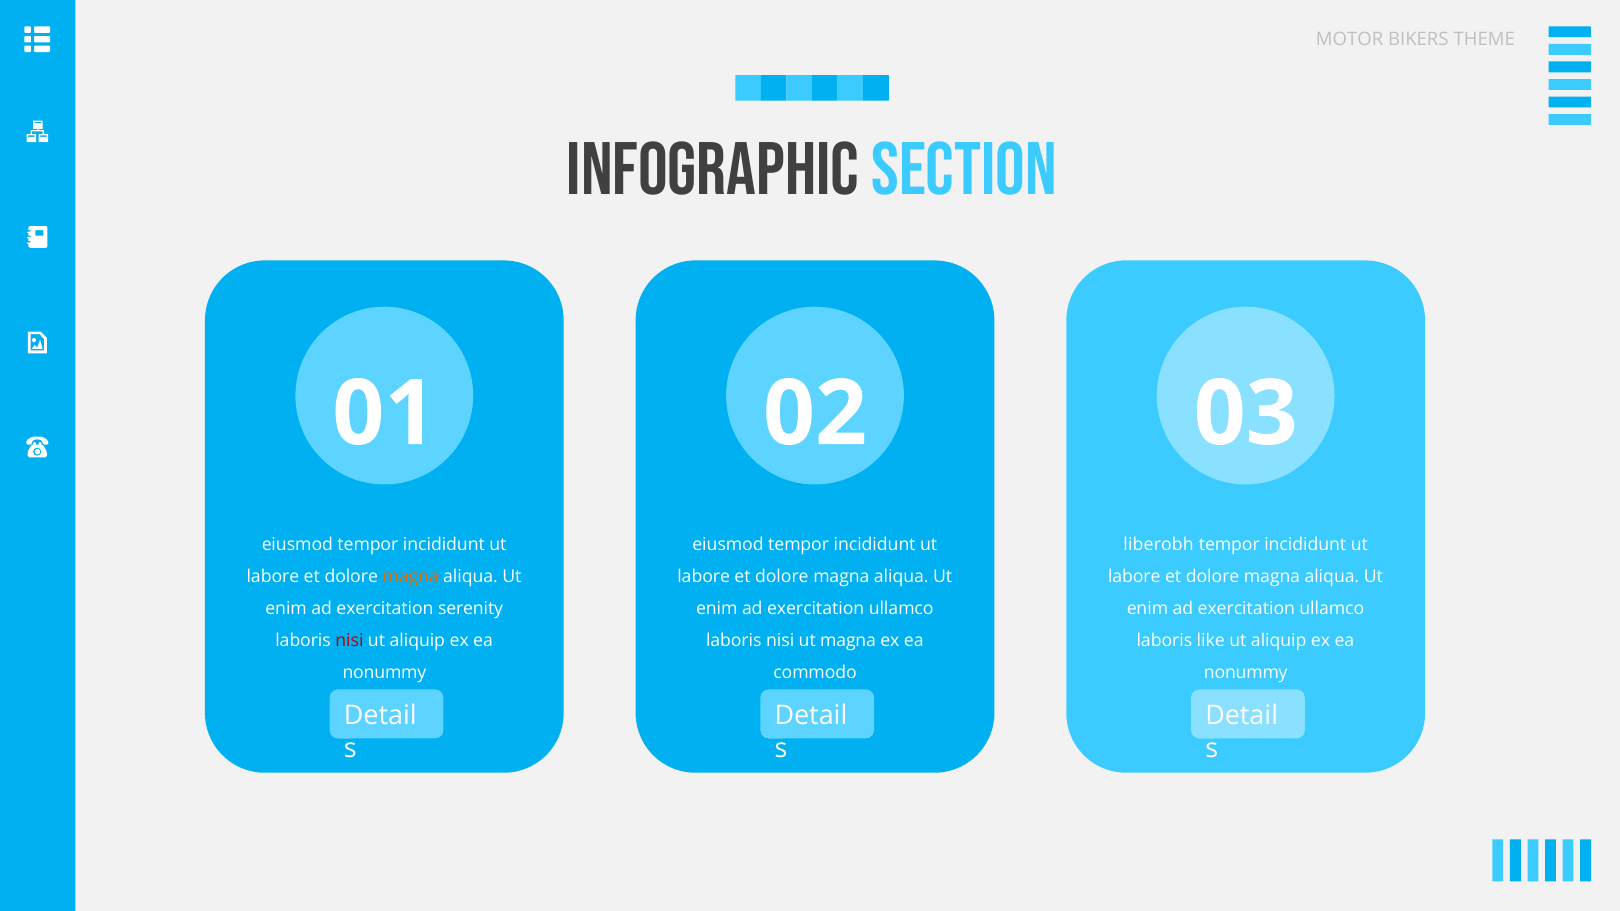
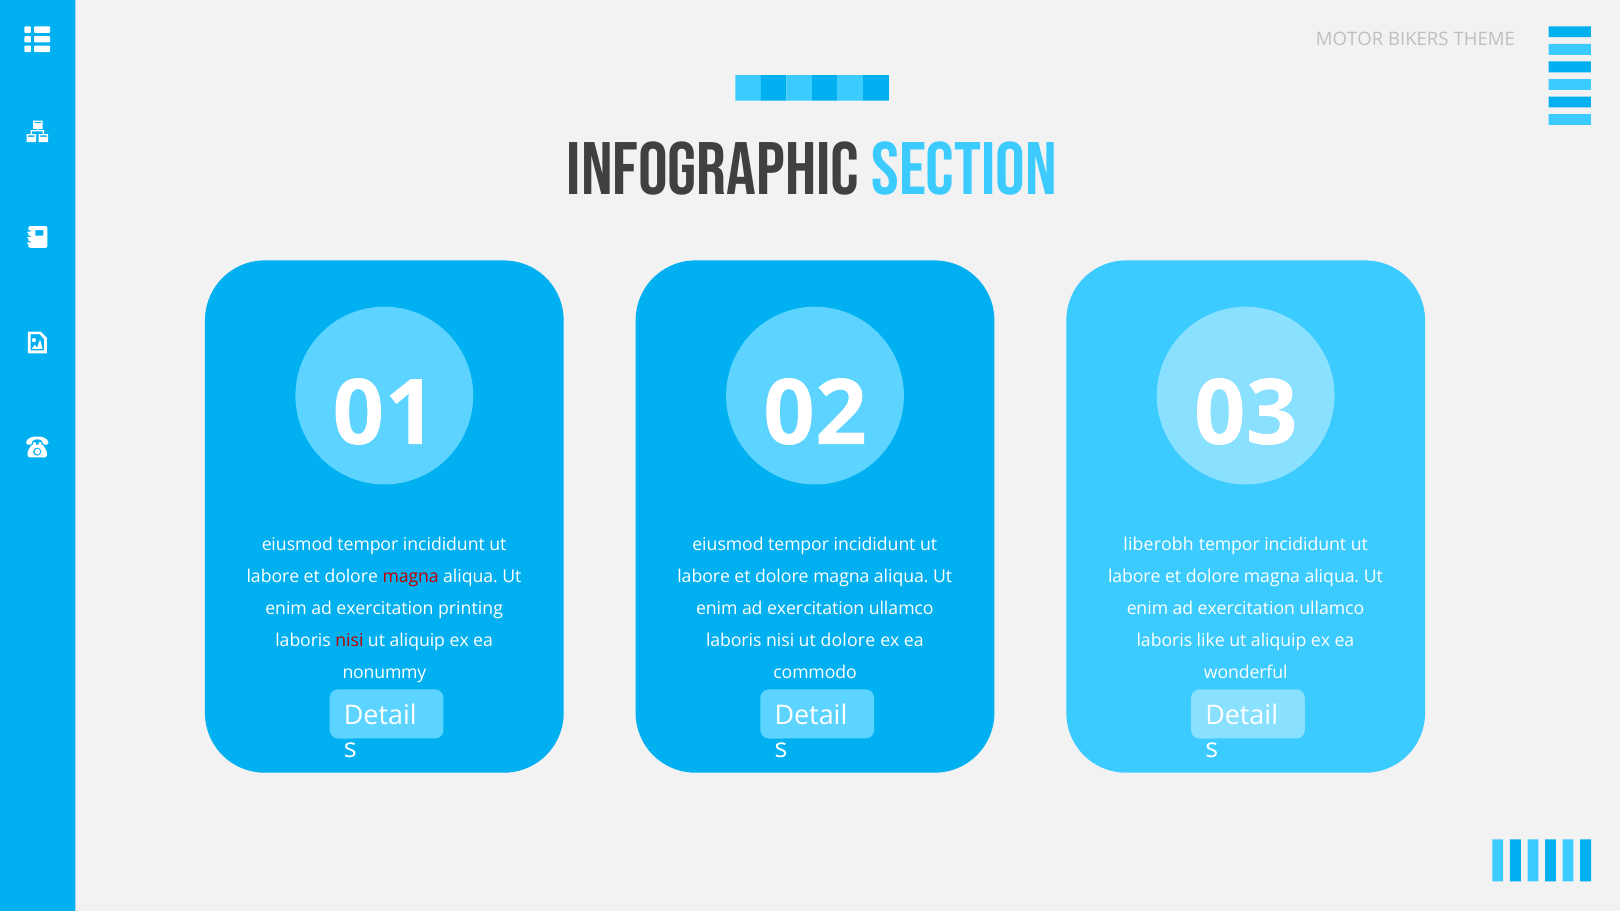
magna at (411, 577) colour: orange -> red
serenity: serenity -> printing
ut magna: magna -> dolore
nonummy at (1246, 673): nonummy -> wonderful
